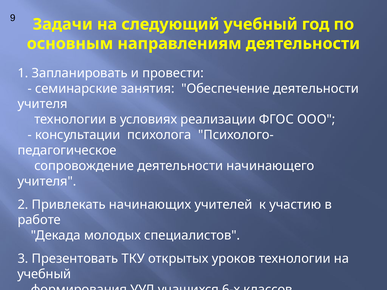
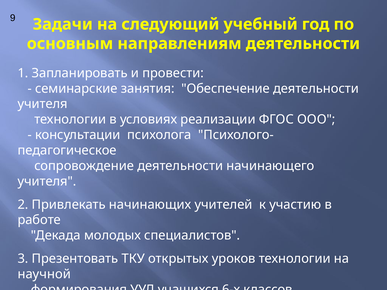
учебный at (44, 274): учебный -> научной
